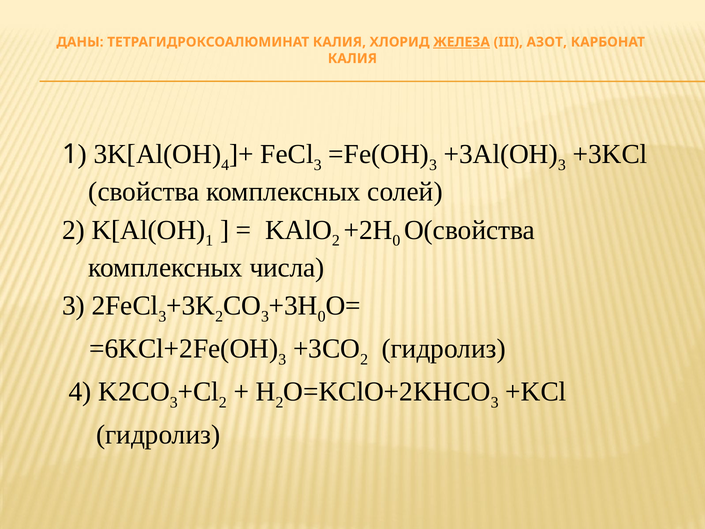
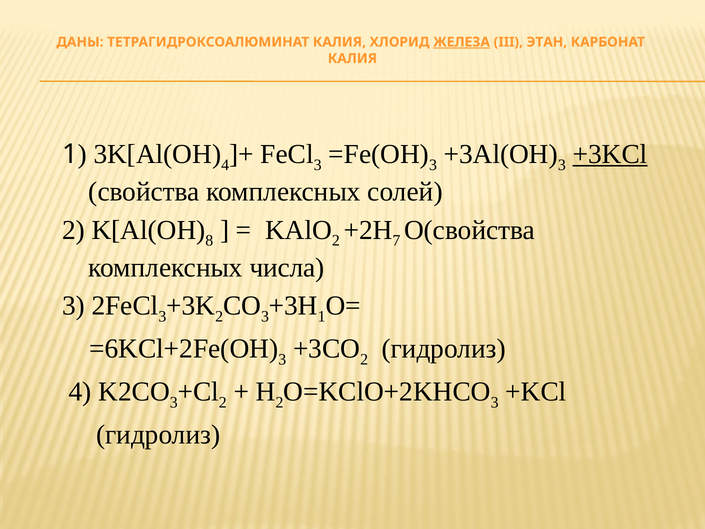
АЗОТ: АЗОТ -> ЭТАН
+3KCl underline: none -> present
1 at (209, 241): 1 -> 8
0 at (396, 241): 0 -> 7
0 at (322, 316): 0 -> 1
